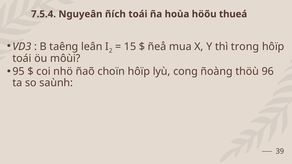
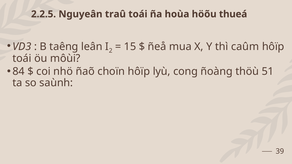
7.5.4: 7.5.4 -> 2.2.5
ñích: ñích -> traû
trong: trong -> caûm
95: 95 -> 84
96: 96 -> 51
